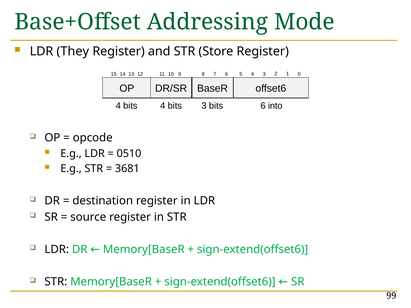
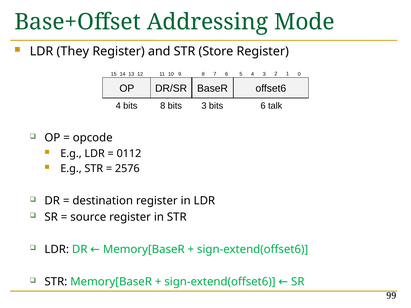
bits 4: 4 -> 8
into: into -> talk
0510: 0510 -> 0112
3681: 3681 -> 2576
